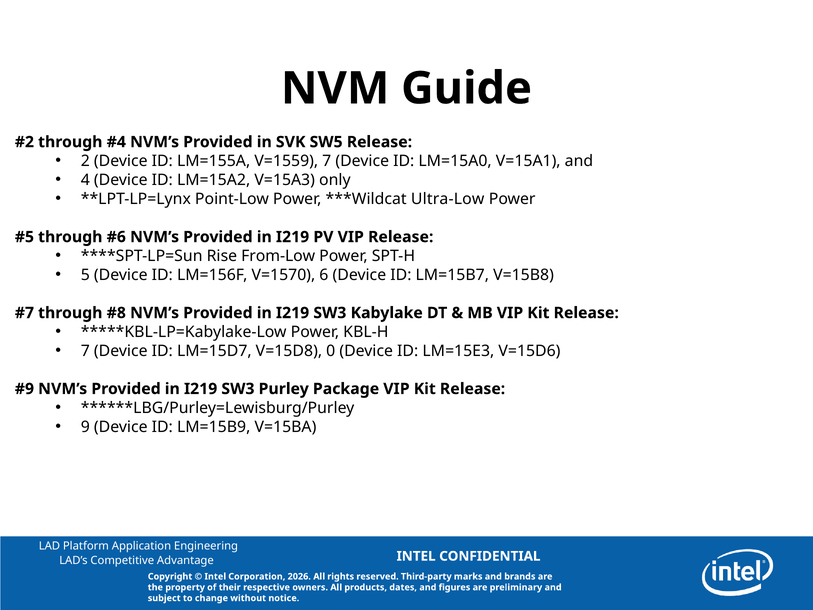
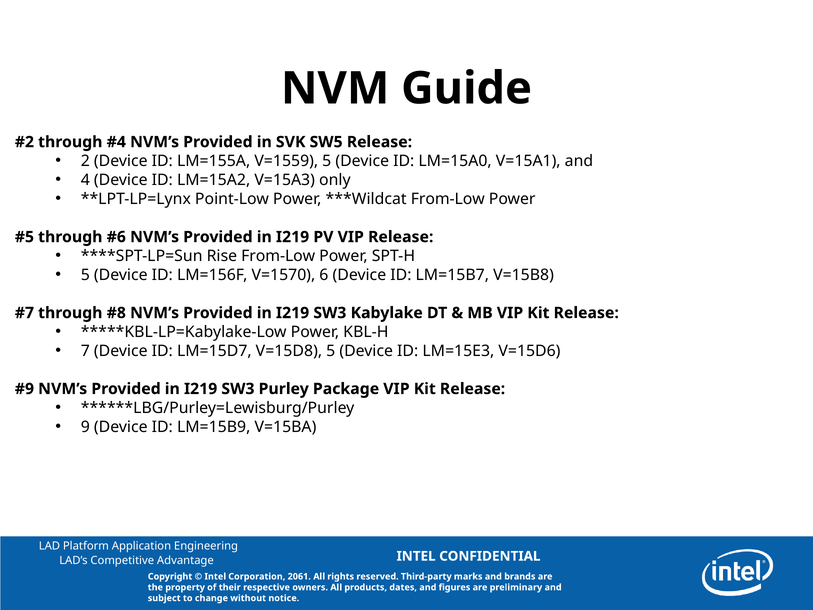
V=1559 7: 7 -> 5
Ultra-Low at (448, 199): Ultra-Low -> From-Low
V=15D8 0: 0 -> 5
2026: 2026 -> 2061
